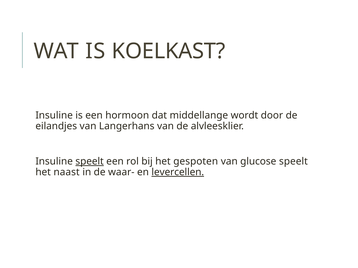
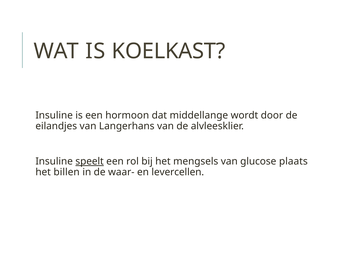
gespoten: gespoten -> mengsels
glucose speelt: speelt -> plaats
naast: naast -> billen
levercellen underline: present -> none
